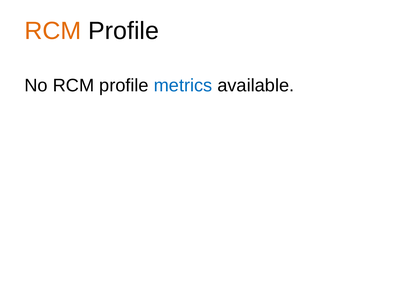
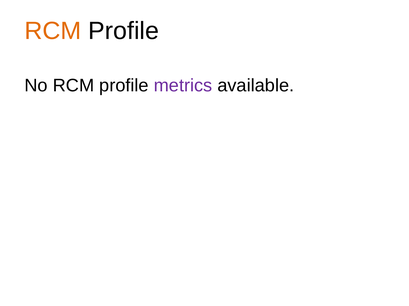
metrics colour: blue -> purple
